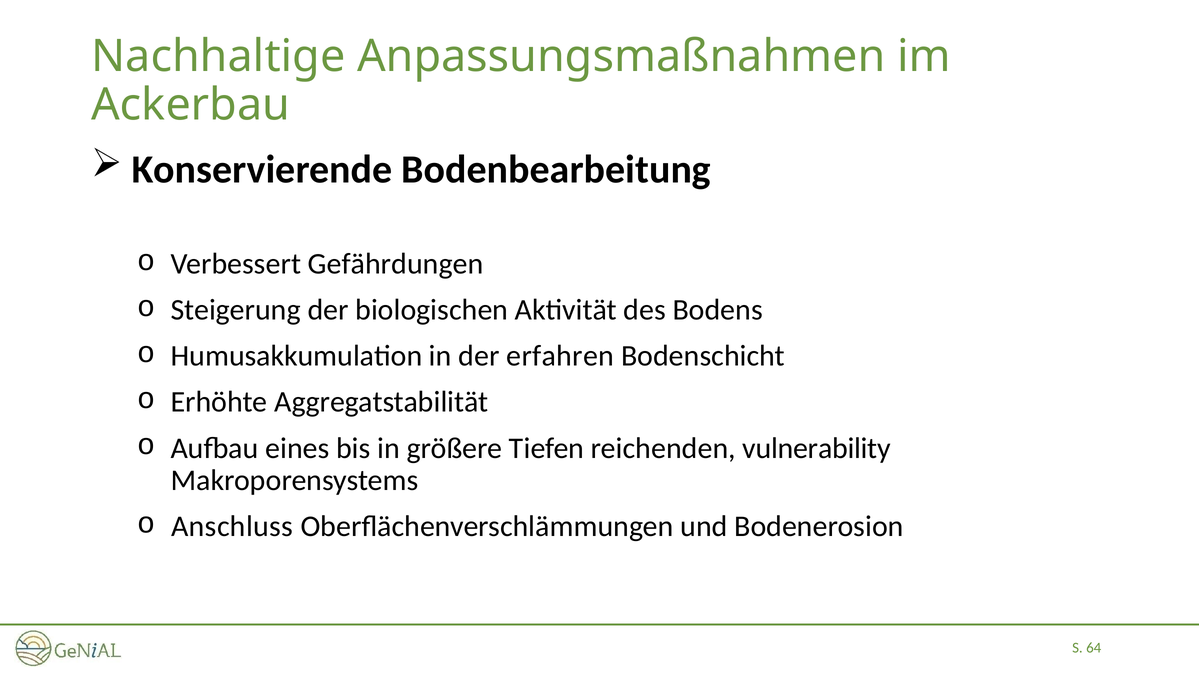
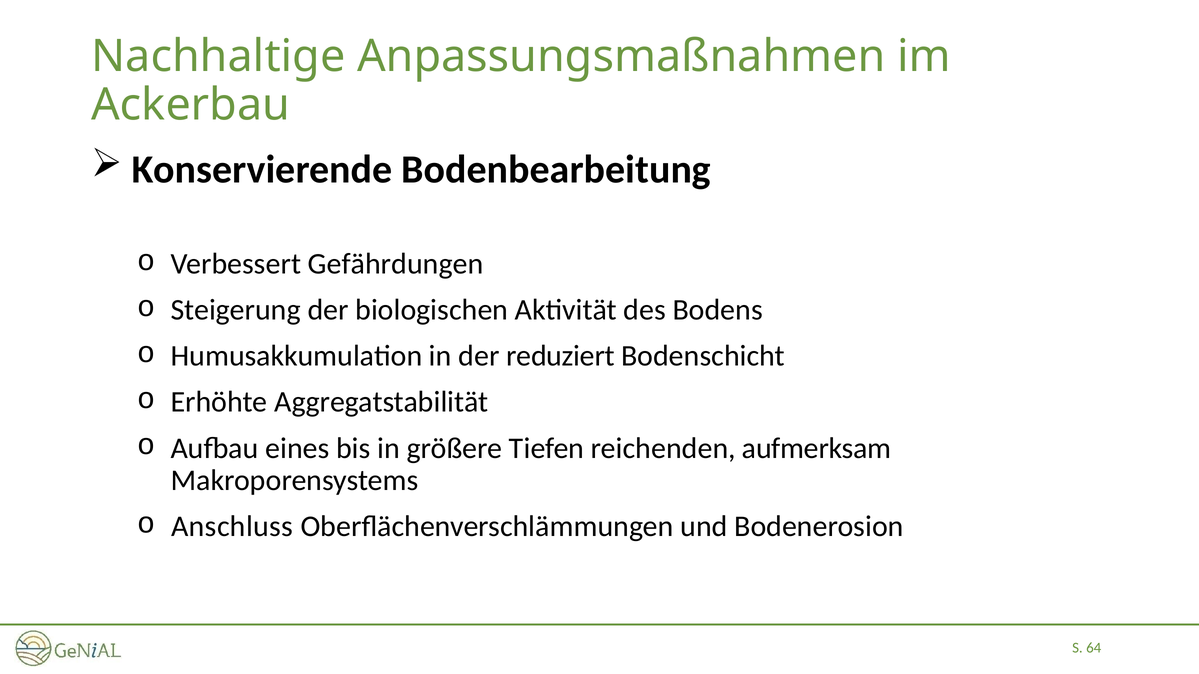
erfahren: erfahren -> reduziert
vulnerability: vulnerability -> aufmerksam
